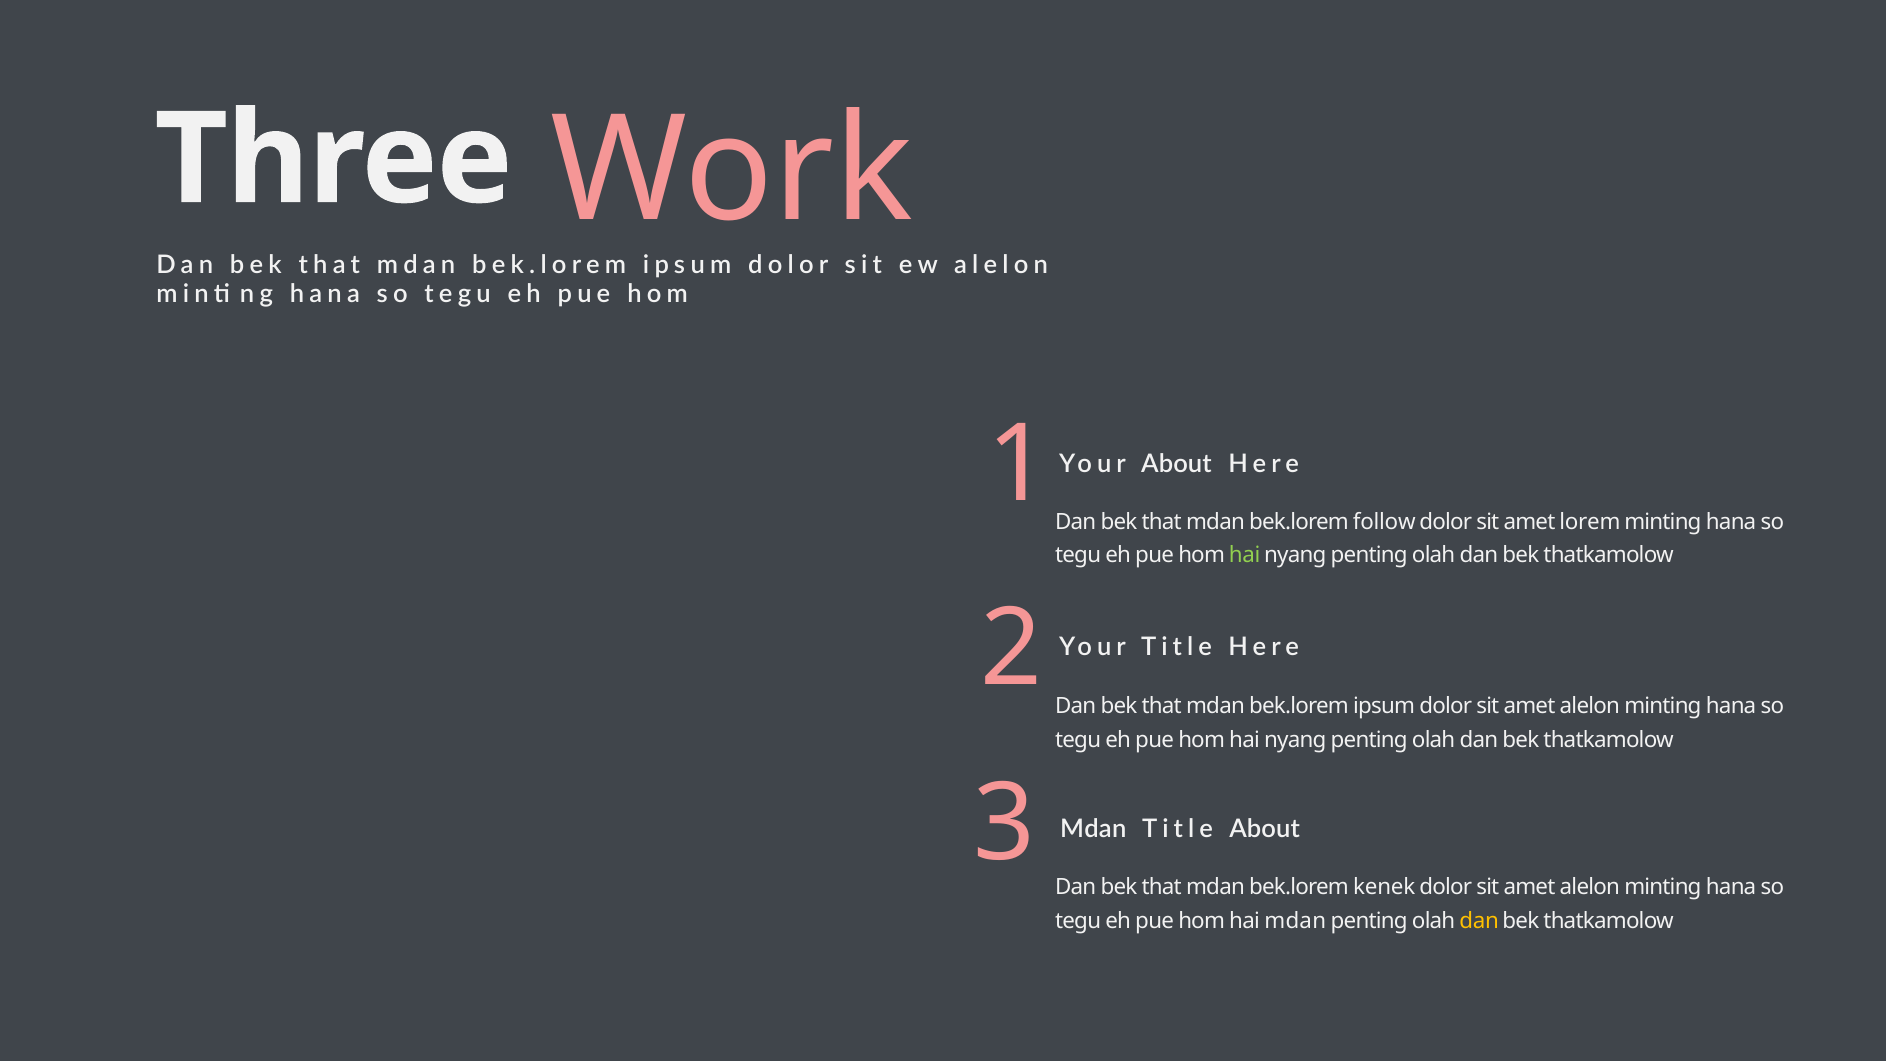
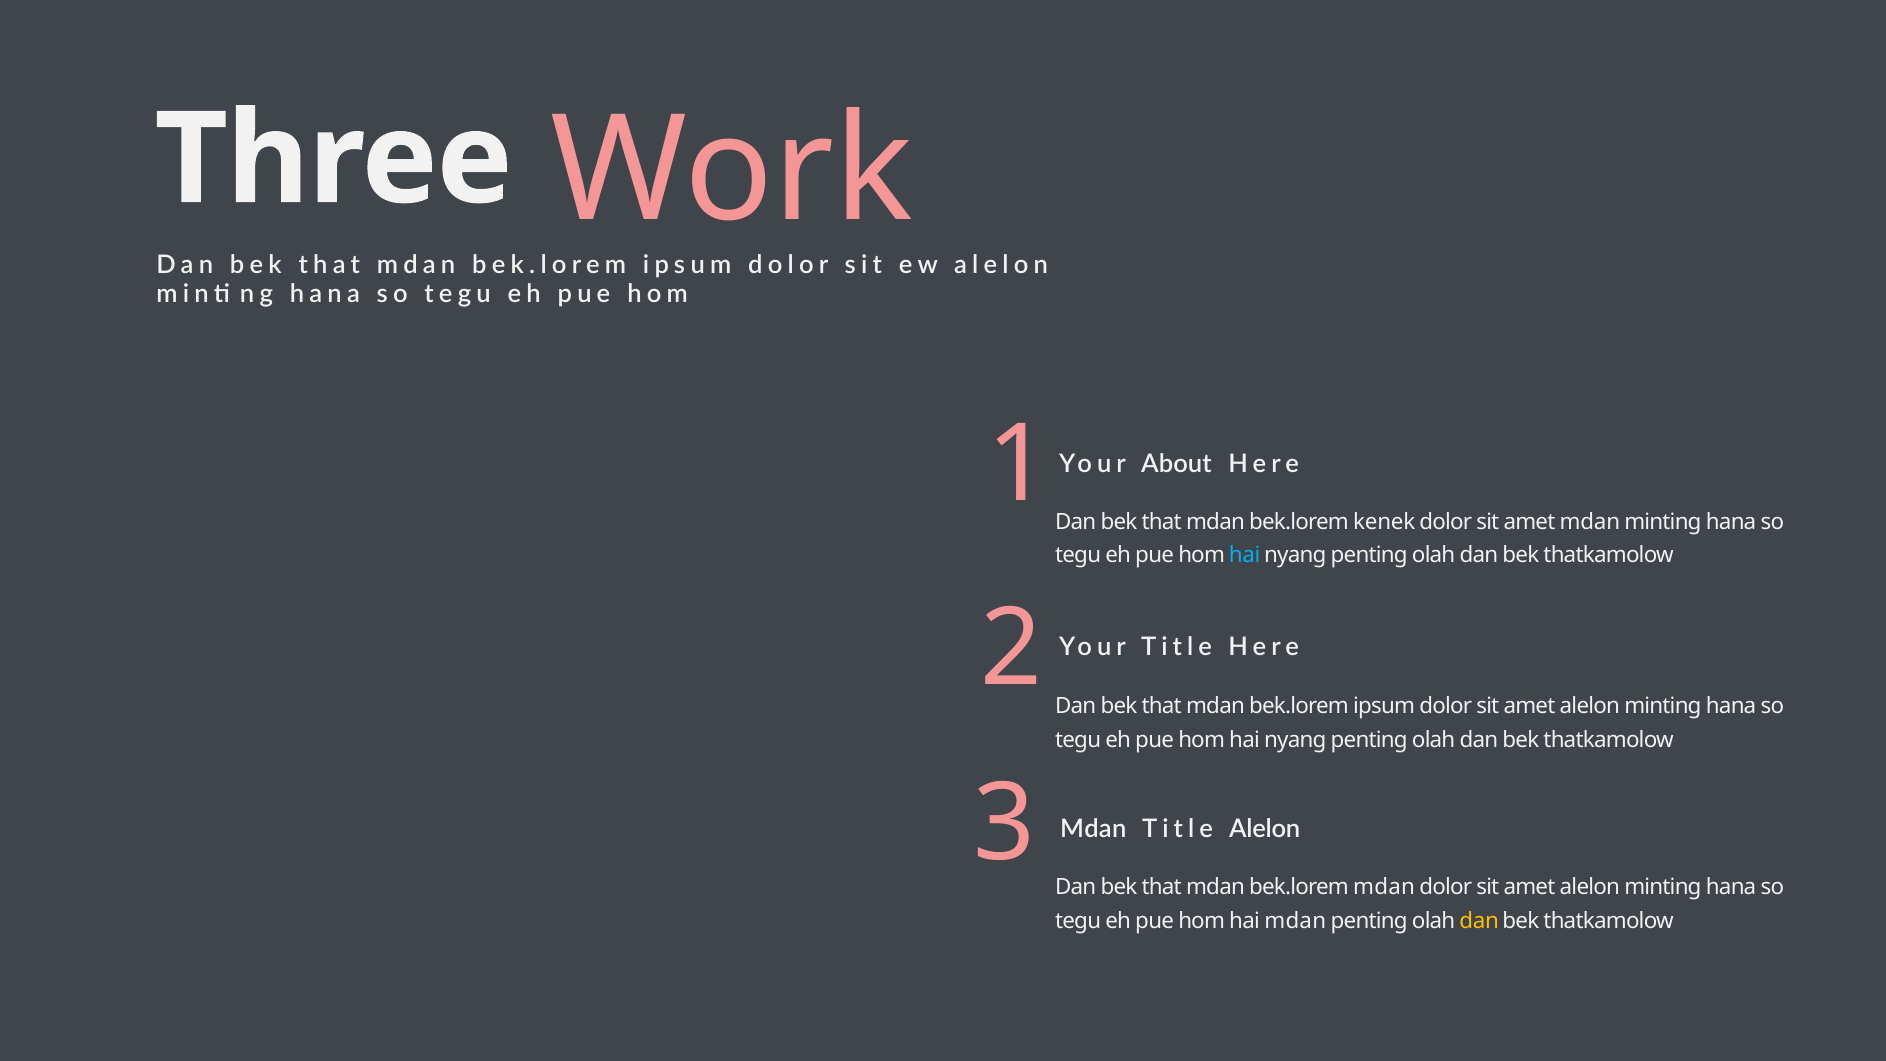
follow: follow -> kenek
amet lorem: lorem -> mdan
hai at (1245, 555) colour: light green -> light blue
Title About: About -> Alelon
bek.lorem kenek: kenek -> mdan
